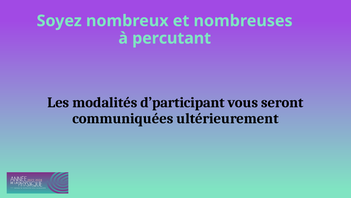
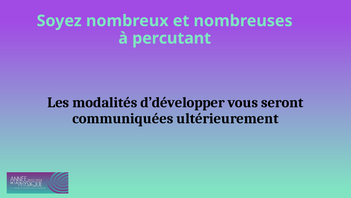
d’participant: d’participant -> d’développer
